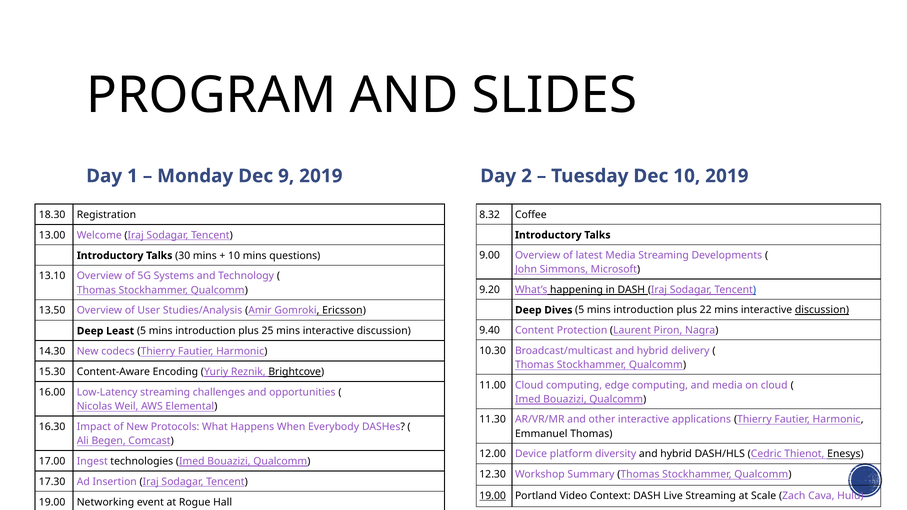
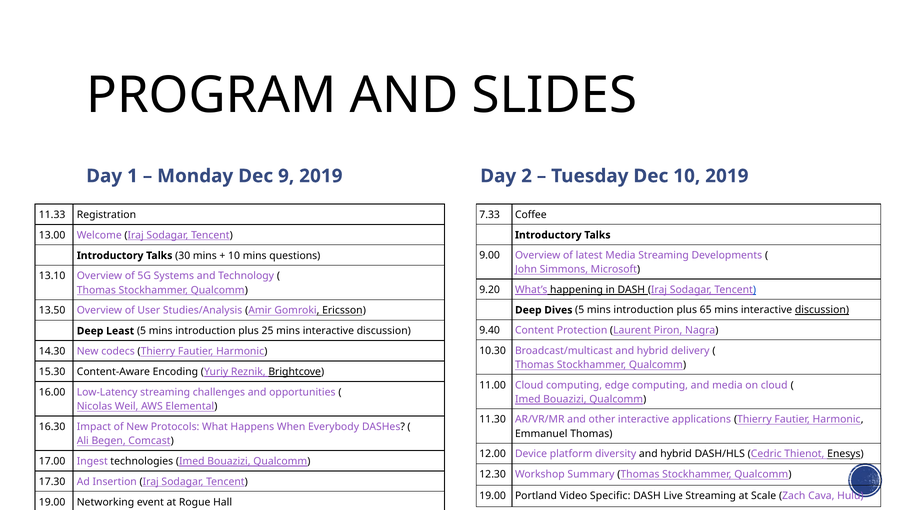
8.32: 8.32 -> 7.33
18.30: 18.30 -> 11.33
22: 22 -> 65
19.00 at (493, 496) underline: present -> none
Context: Context -> Specific
